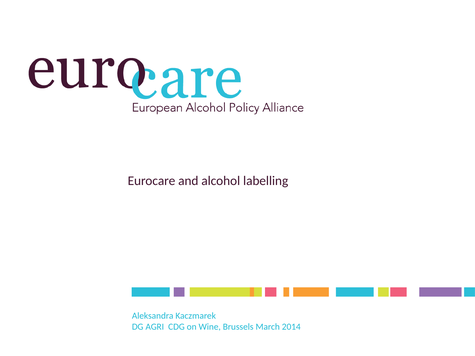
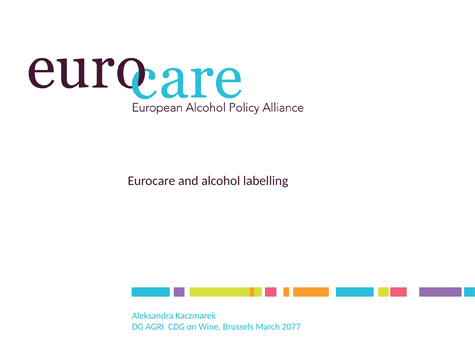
2014: 2014 -> 2077
